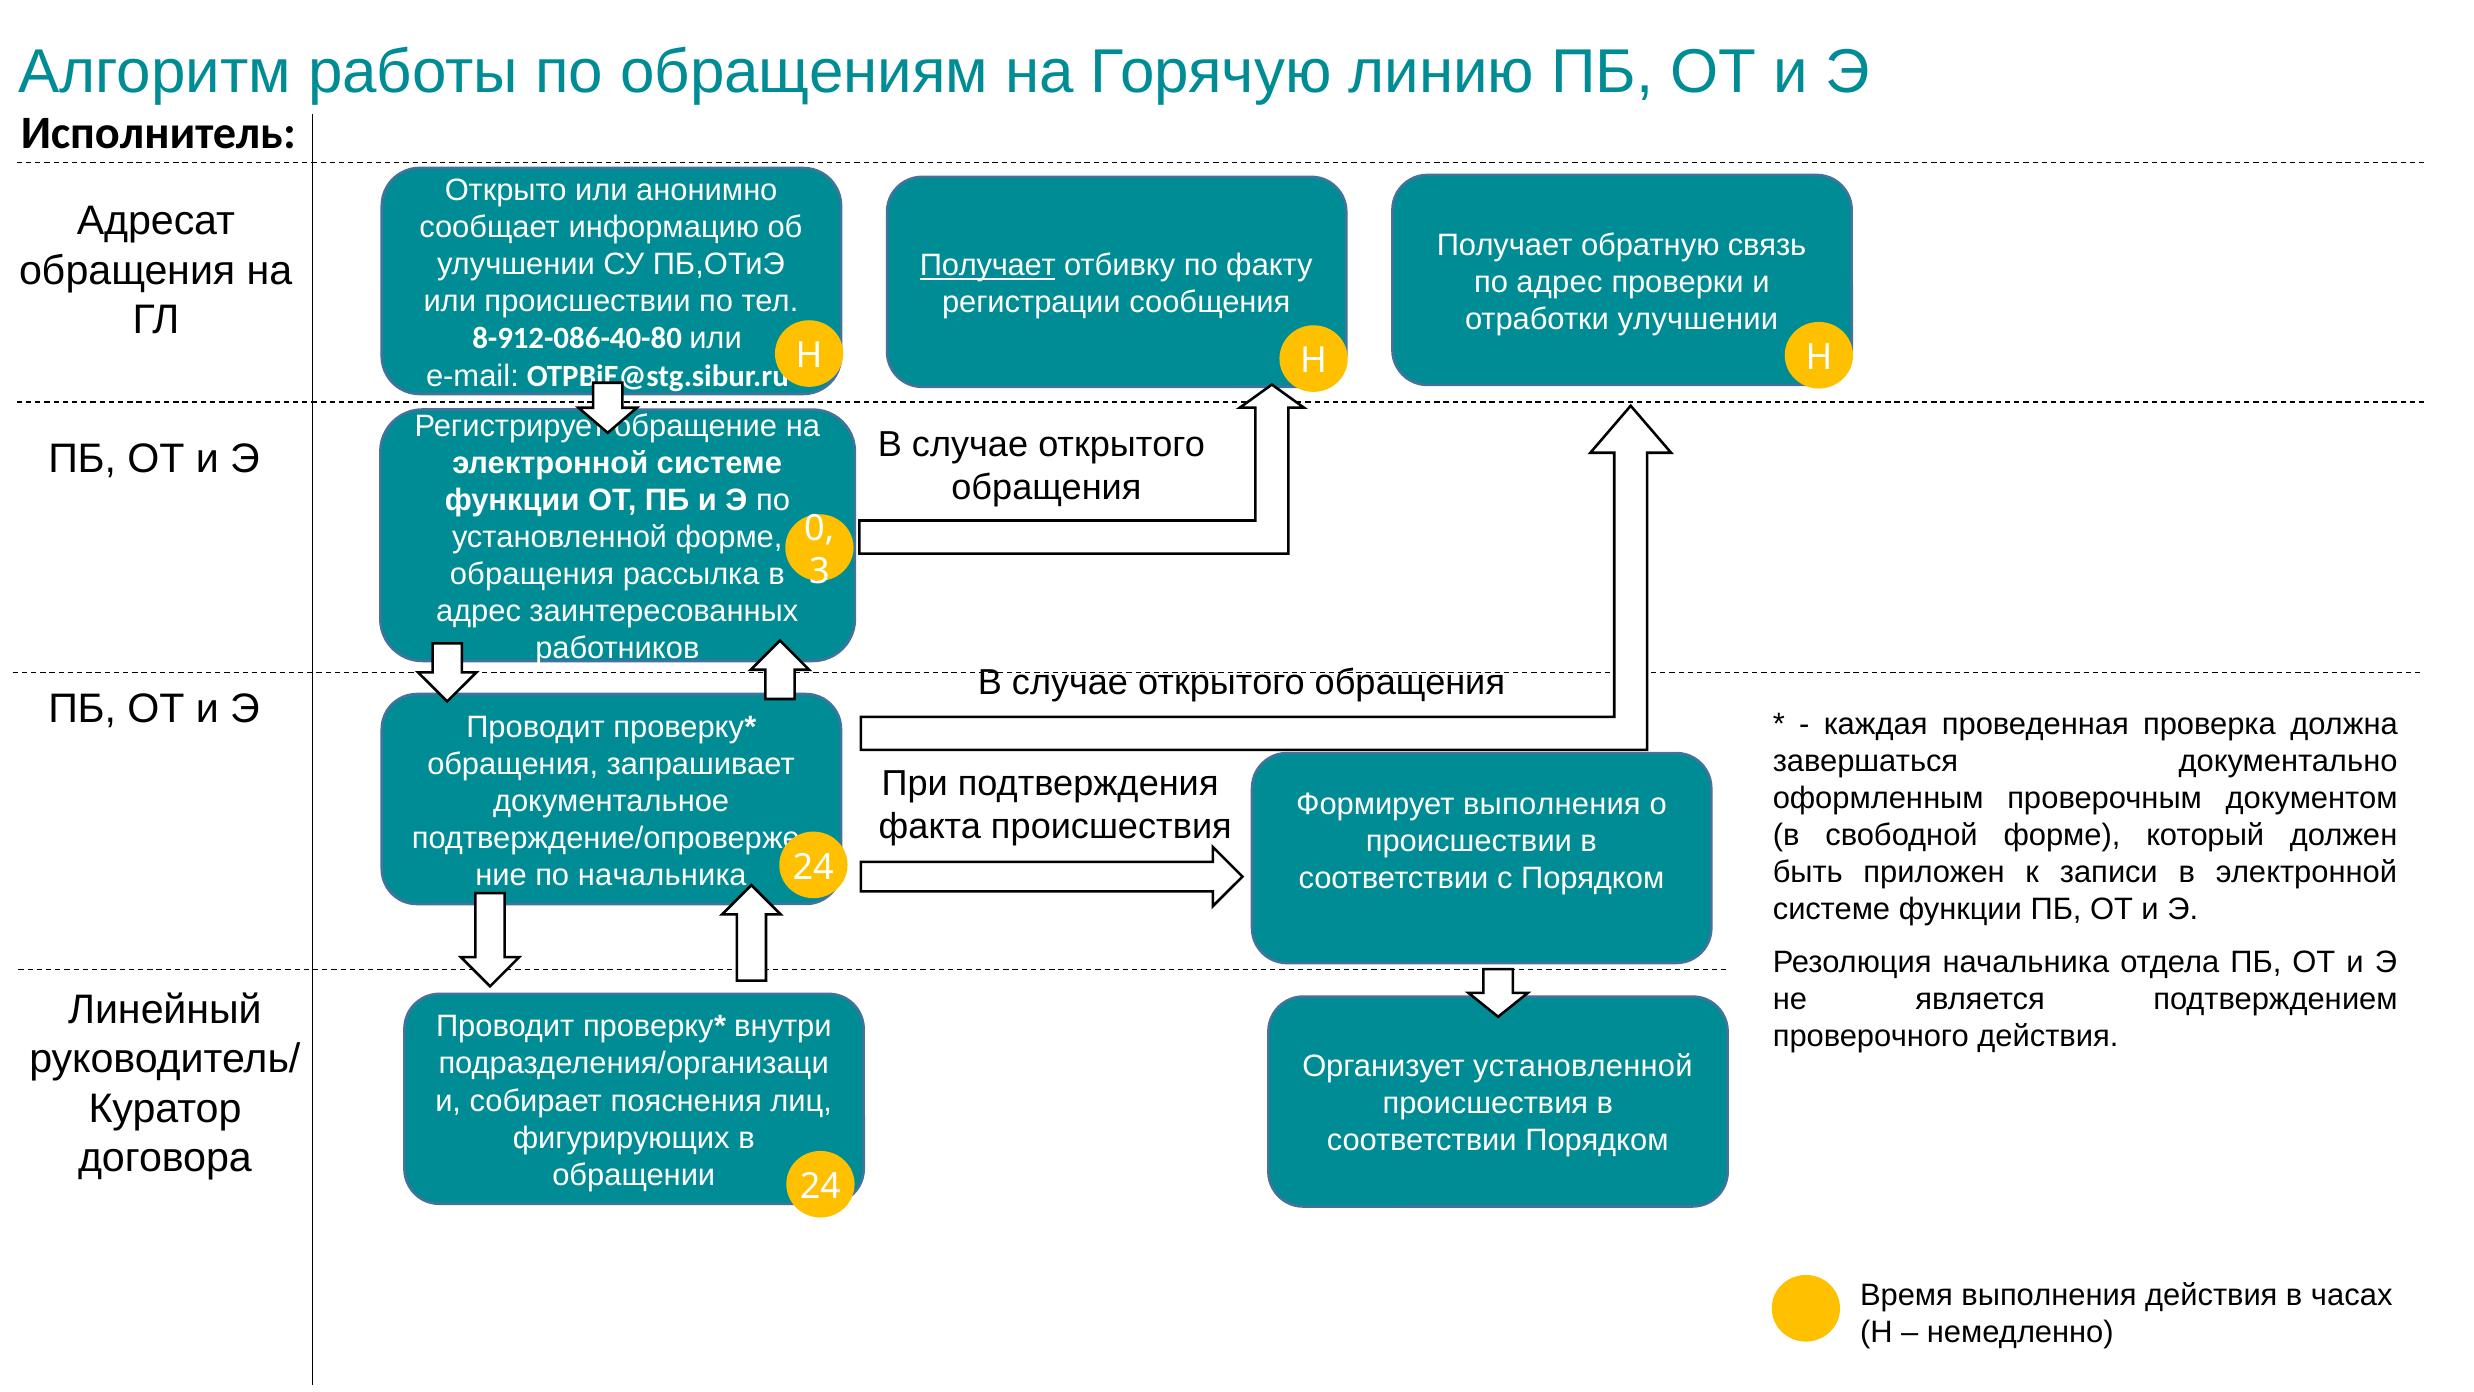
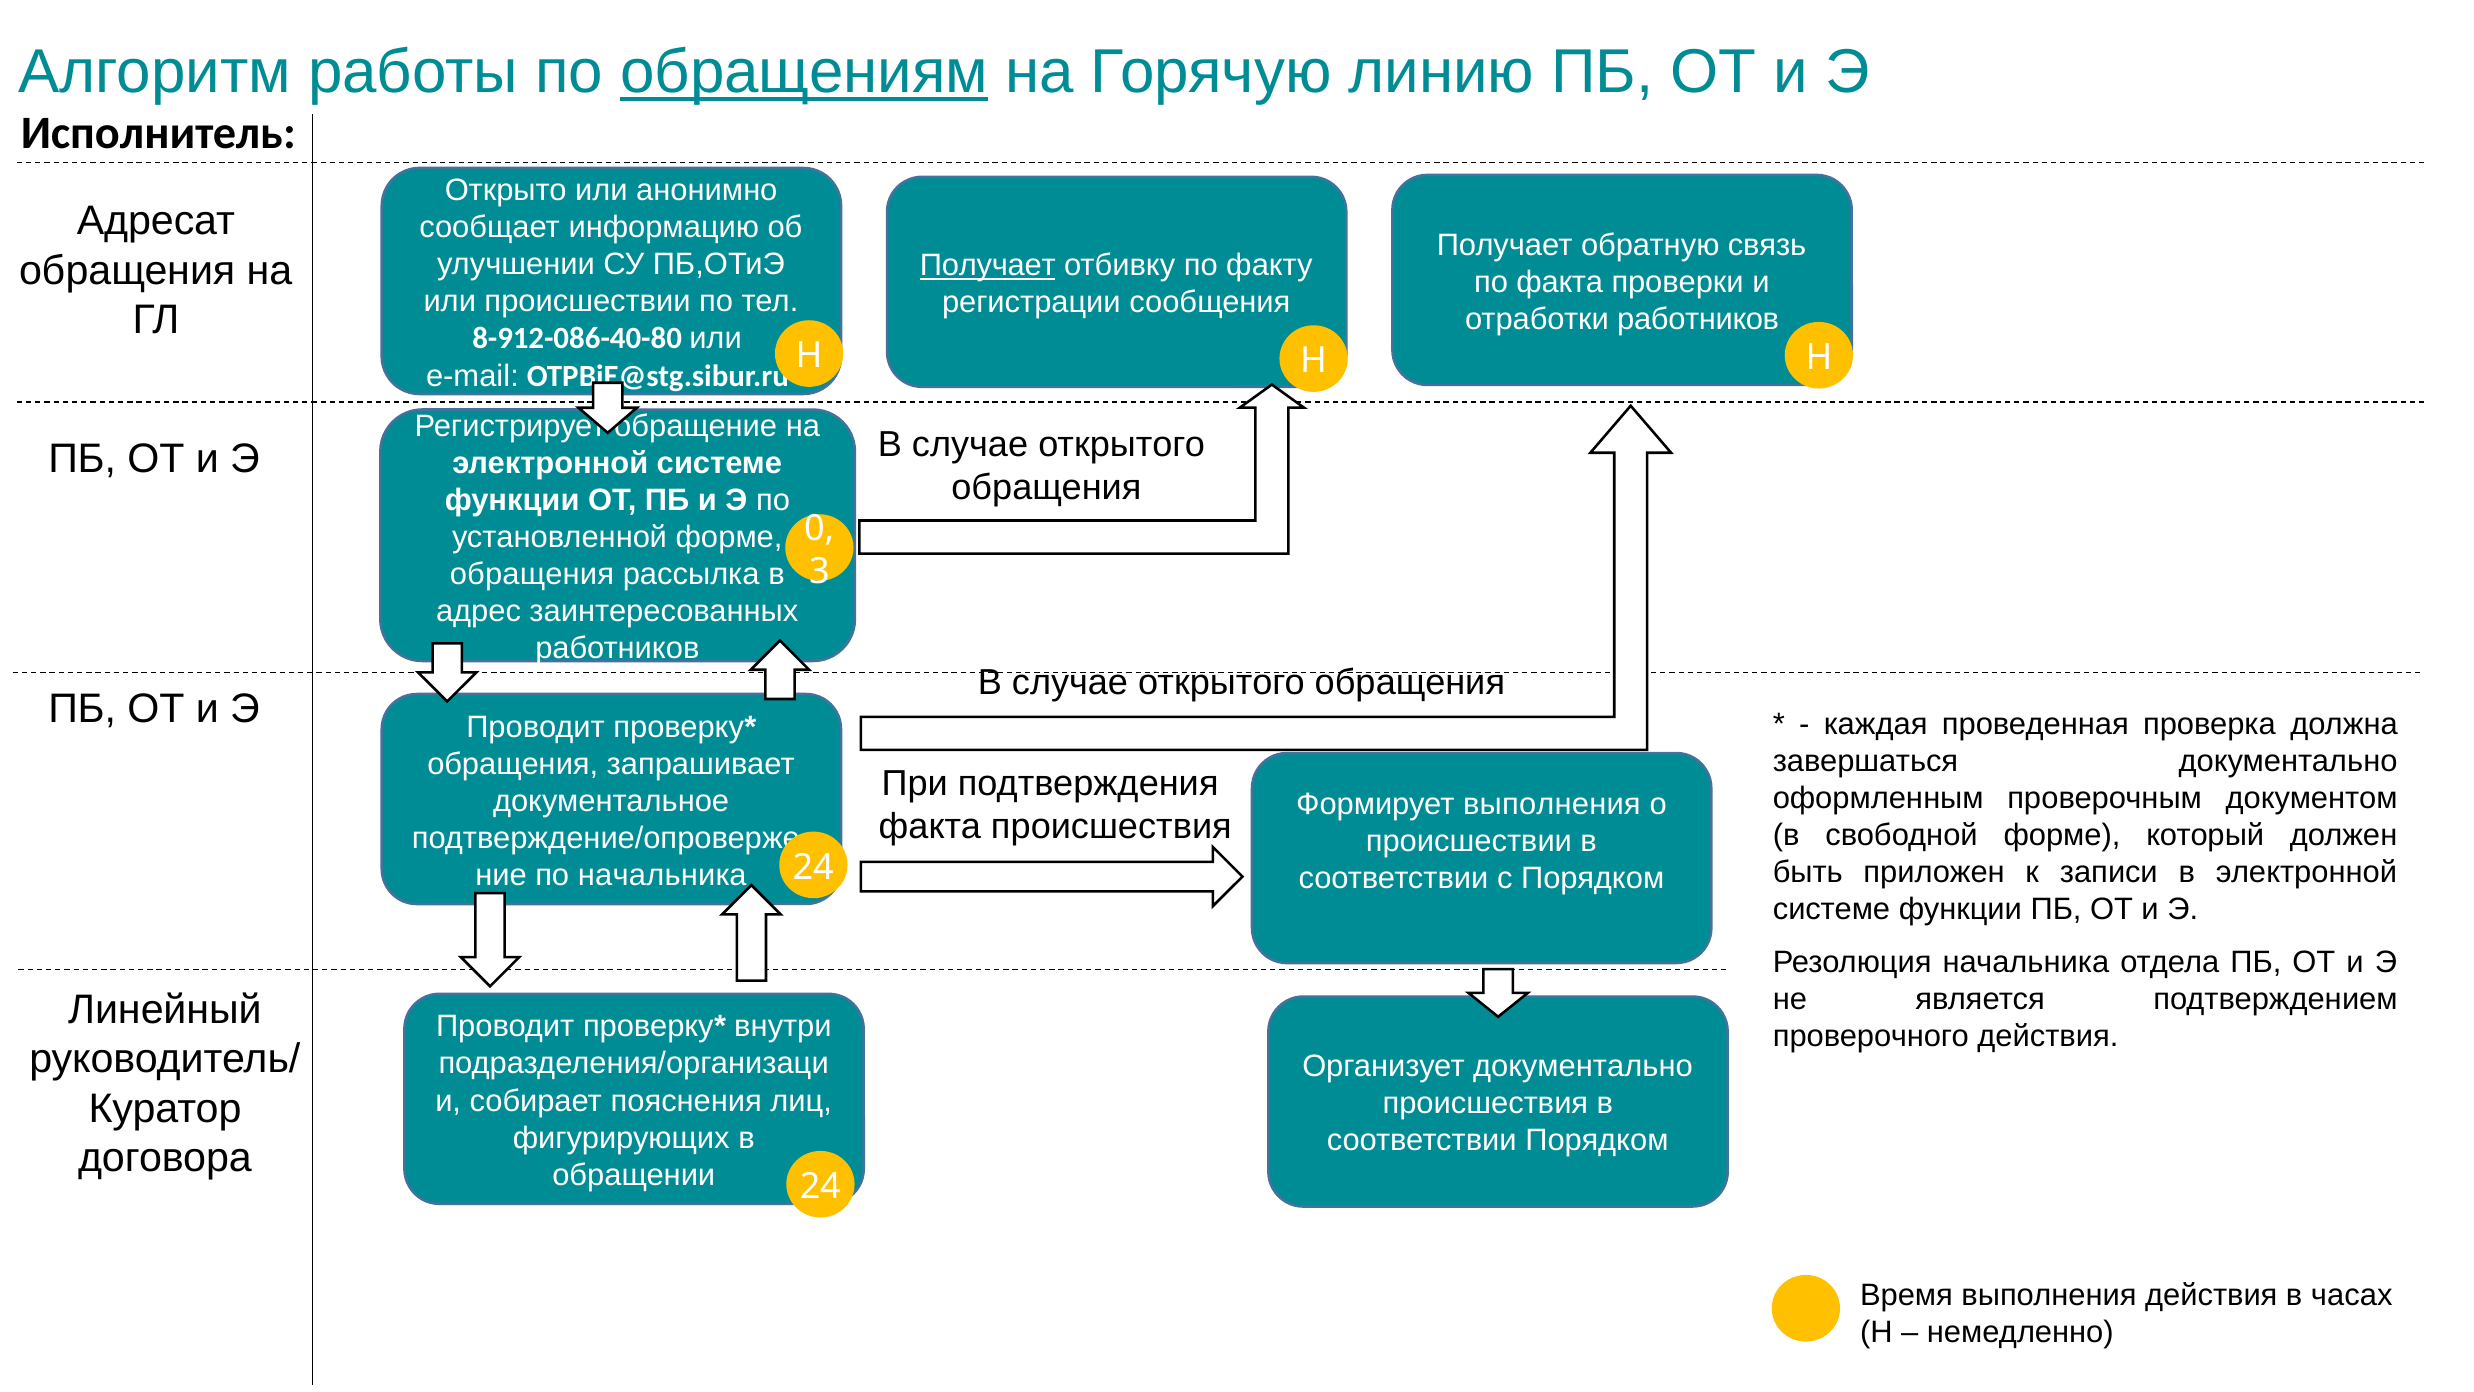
обращениям underline: none -> present
по адрес: адрес -> факта
отработки улучшении: улучшении -> работников
Организует установленной: установленной -> документально
